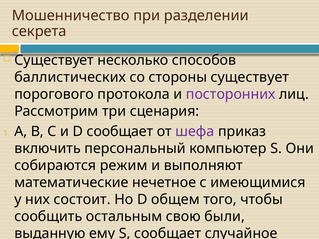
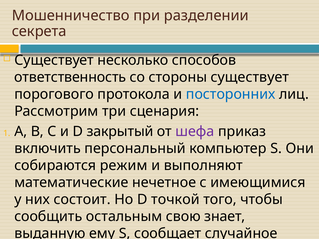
баллистических: баллистических -> ответственность
посторонних colour: purple -> blue
D сообщает: сообщает -> закрытый
общем: общем -> точкой
были: были -> знает
